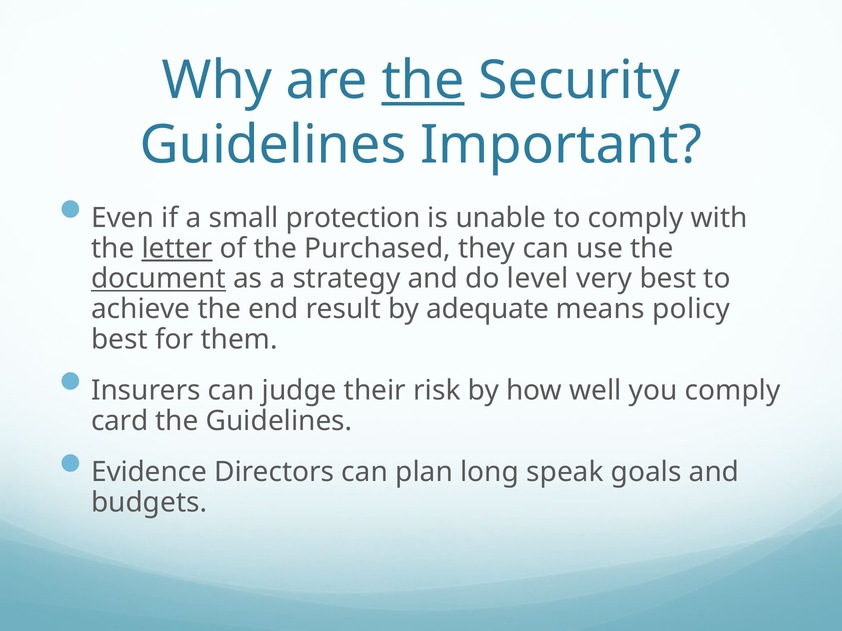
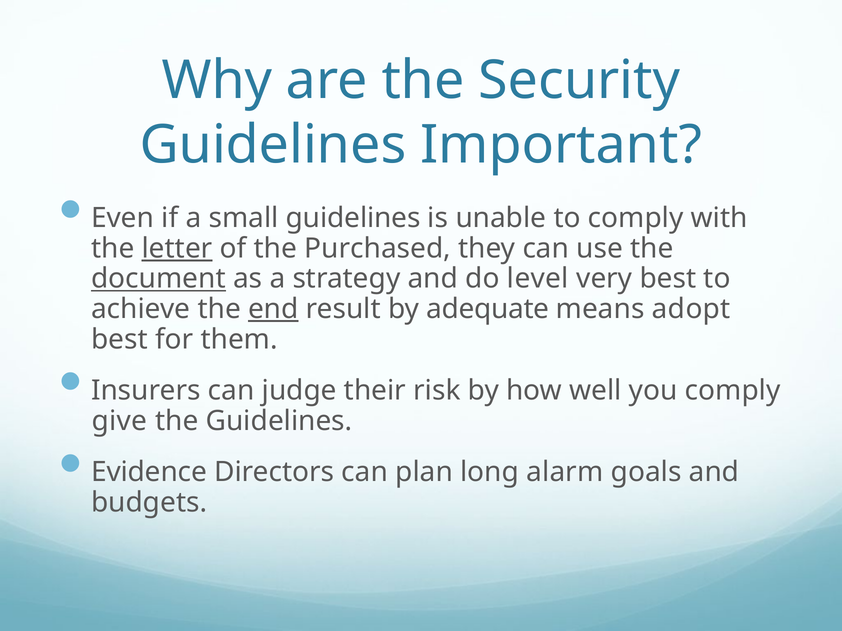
the at (423, 81) underline: present -> none
small protection: protection -> guidelines
end underline: none -> present
policy: policy -> adopt
card: card -> give
speak: speak -> alarm
